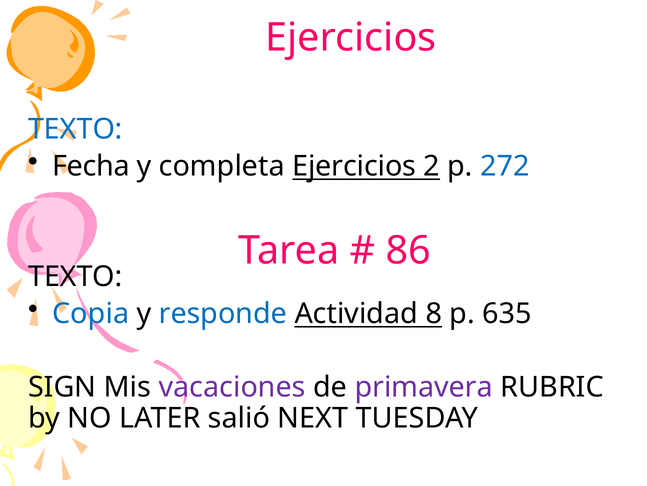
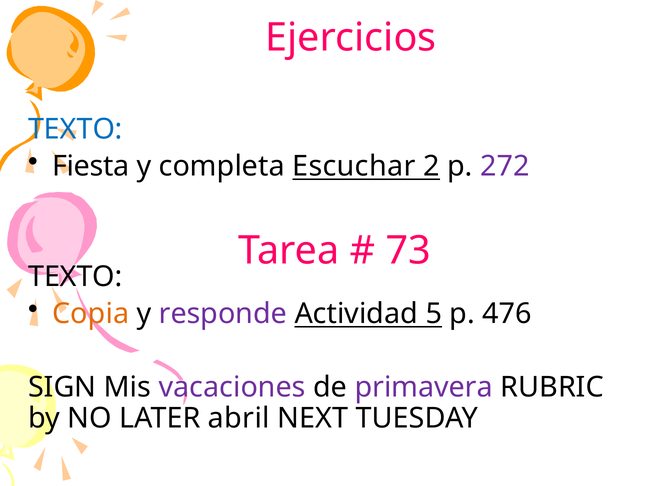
Fecha: Fecha -> Fiesta
completa Ejercicios: Ejercicios -> Escuchar
272 colour: blue -> purple
86: 86 -> 73
Copia colour: blue -> orange
responde colour: blue -> purple
8: 8 -> 5
635: 635 -> 476
salió: salió -> abril
